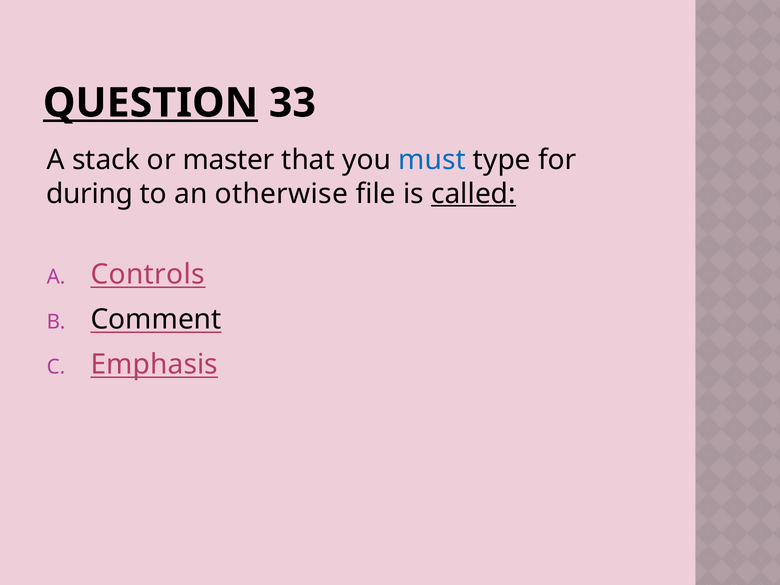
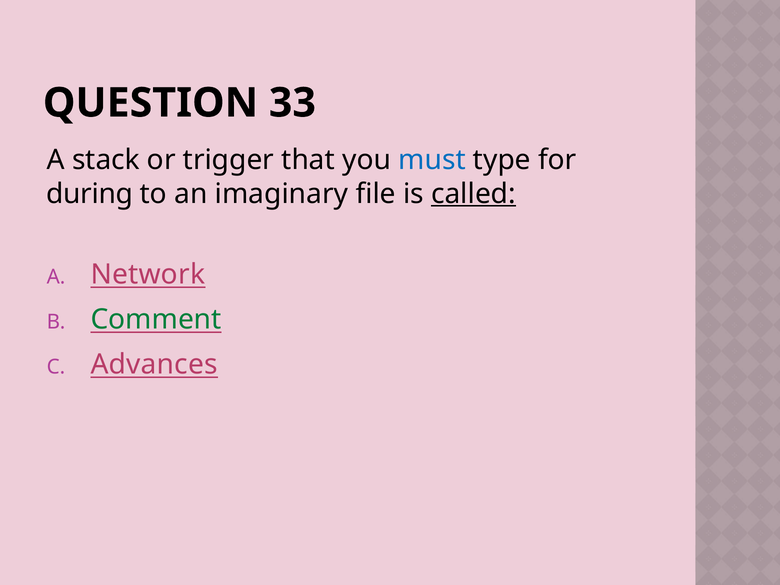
QUESTION underline: present -> none
master: master -> trigger
otherwise: otherwise -> imaginary
Controls: Controls -> Network
Comment colour: black -> green
Emphasis: Emphasis -> Advances
